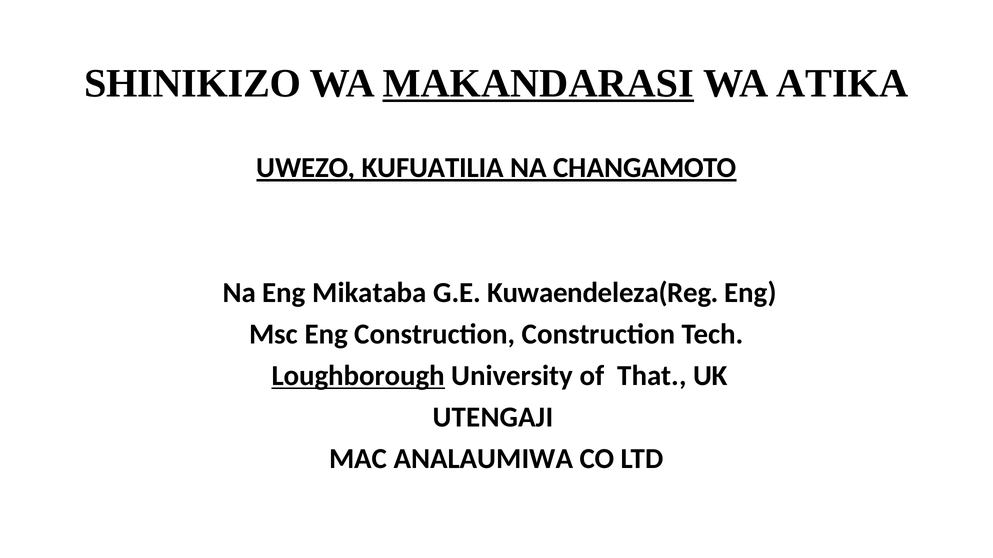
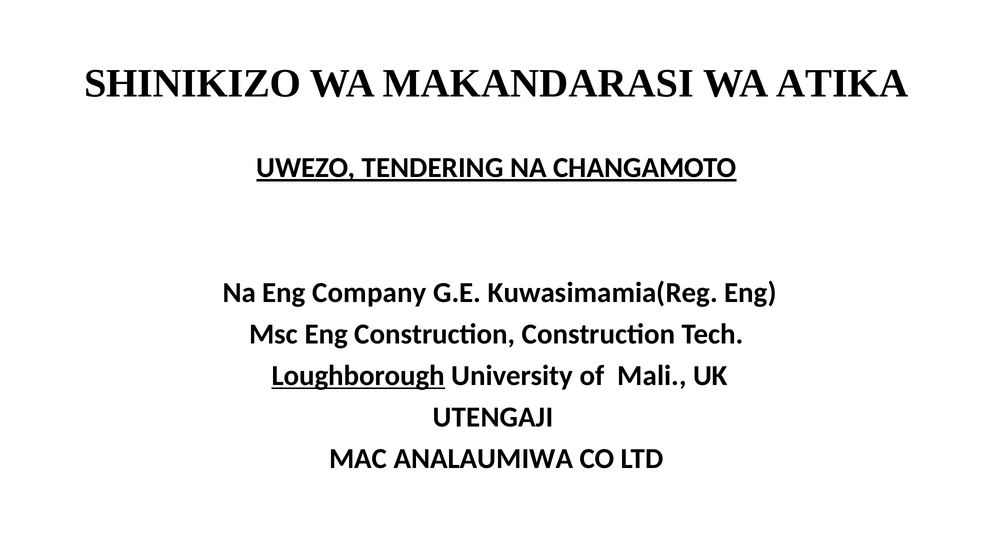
MAKANDARASI underline: present -> none
KUFUATILIA: KUFUATILIA -> TENDERING
Mikataba: Mikataba -> Company
Kuwaendeleza(Reg: Kuwaendeleza(Reg -> Kuwasimamia(Reg
That: That -> Mali
